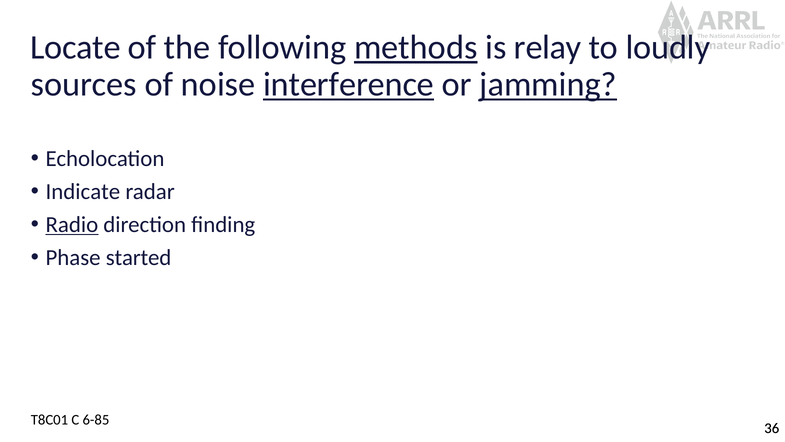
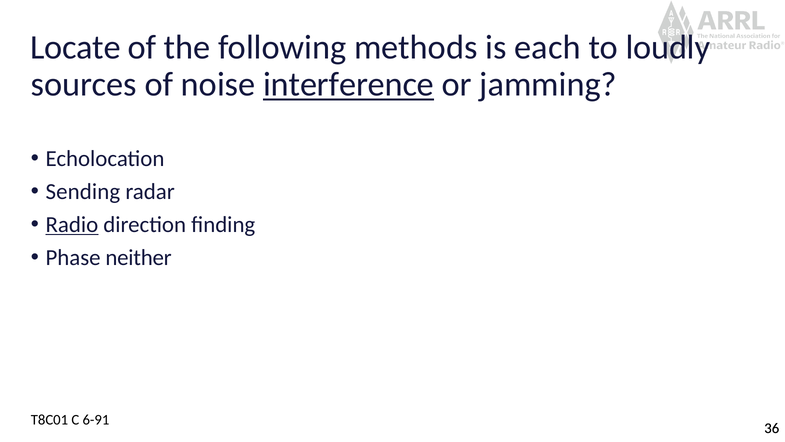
methods underline: present -> none
relay: relay -> each
jamming underline: present -> none
Indicate: Indicate -> Sending
started: started -> neither
6-85: 6-85 -> 6-91
